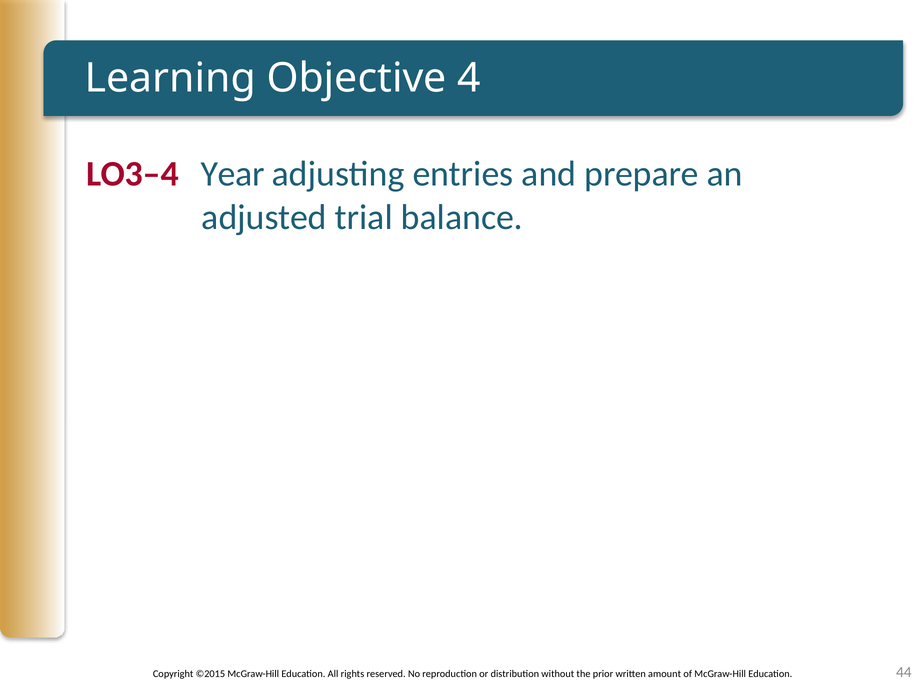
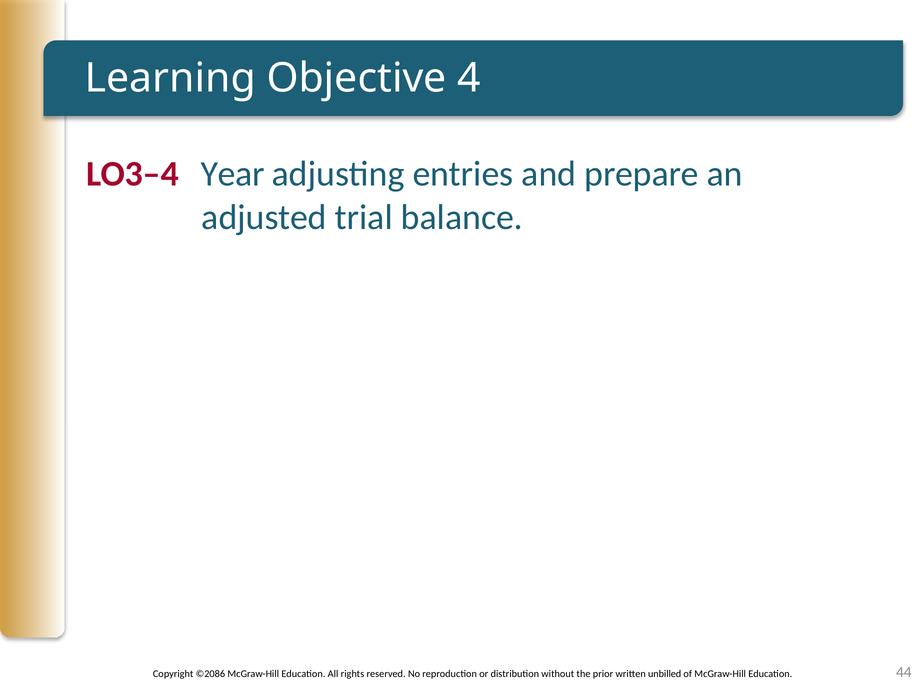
©2015: ©2015 -> ©2086
amount: amount -> unbilled
